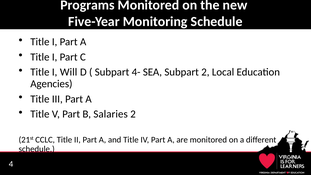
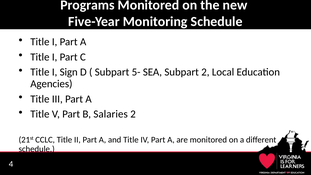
Will: Will -> Sign
4-: 4- -> 5-
